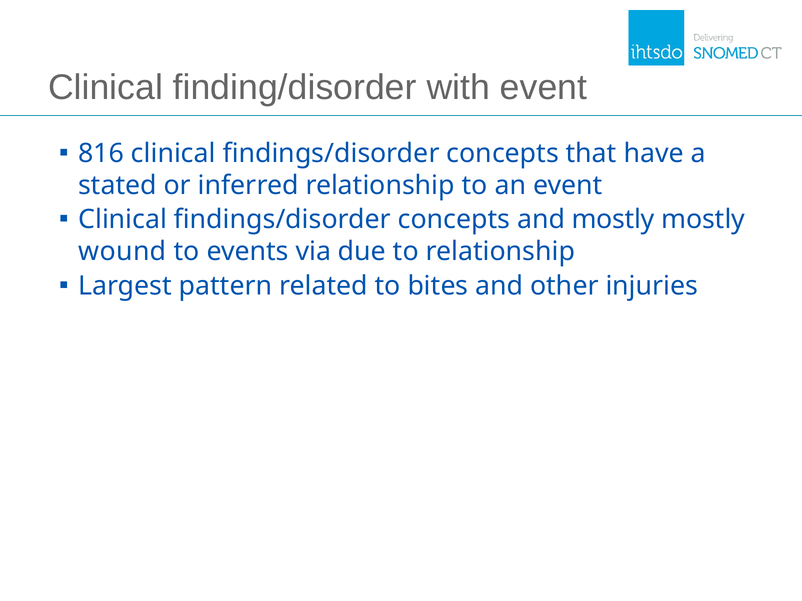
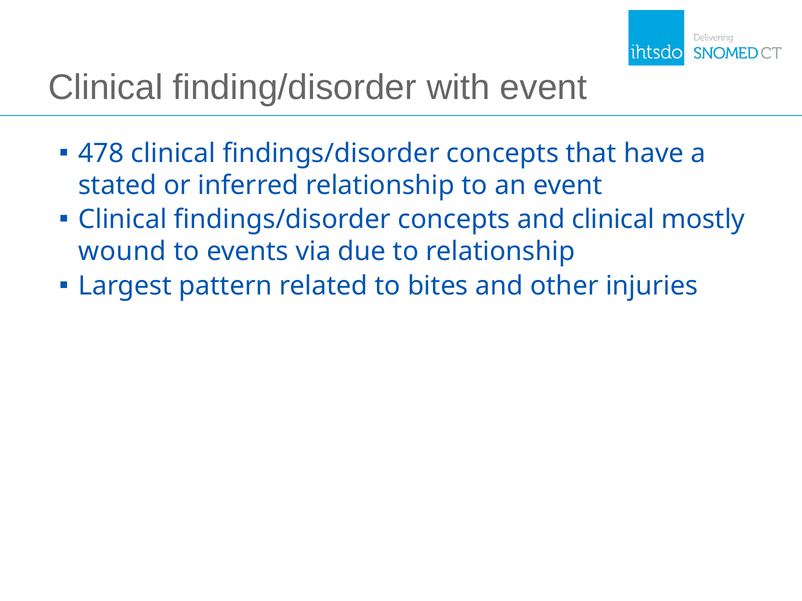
816: 816 -> 478
and mostly: mostly -> clinical
